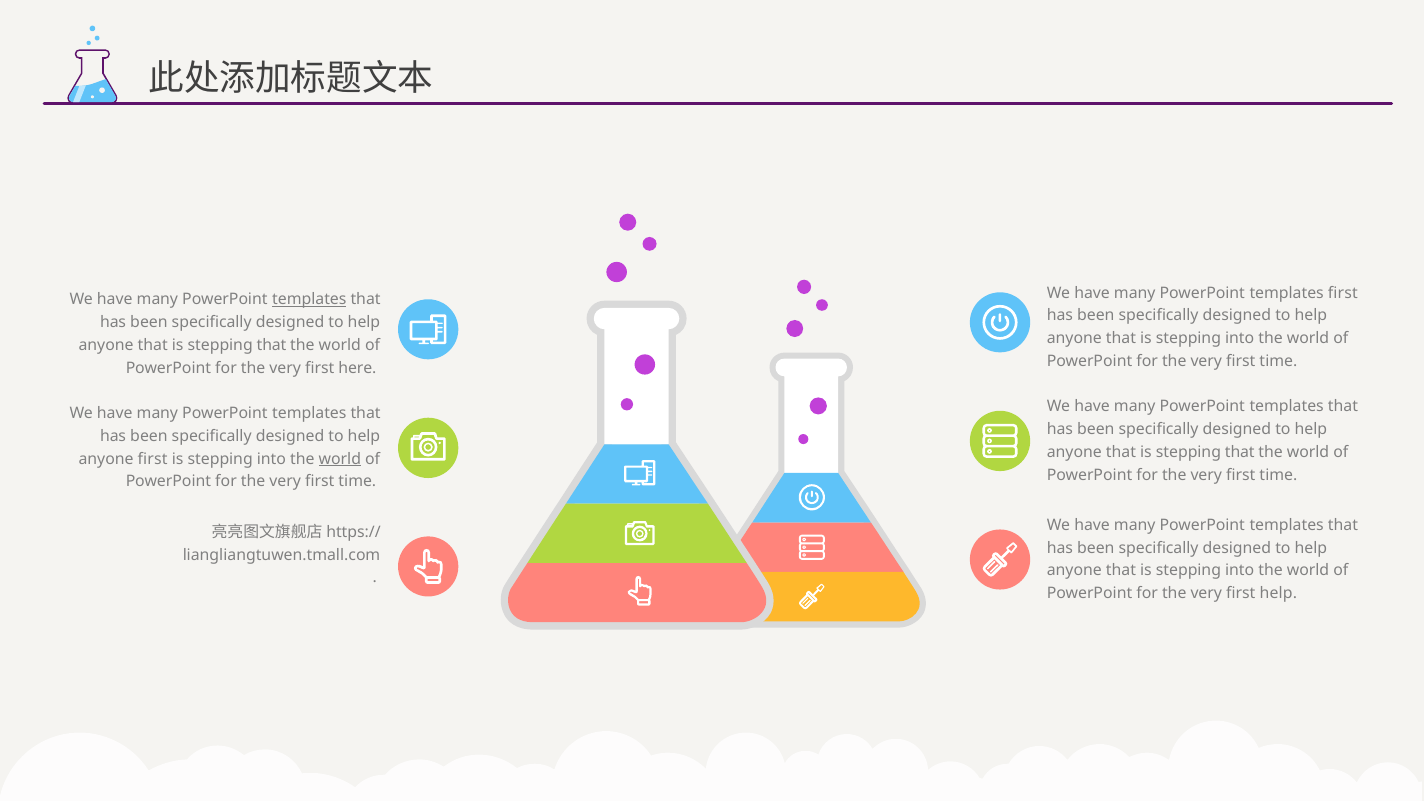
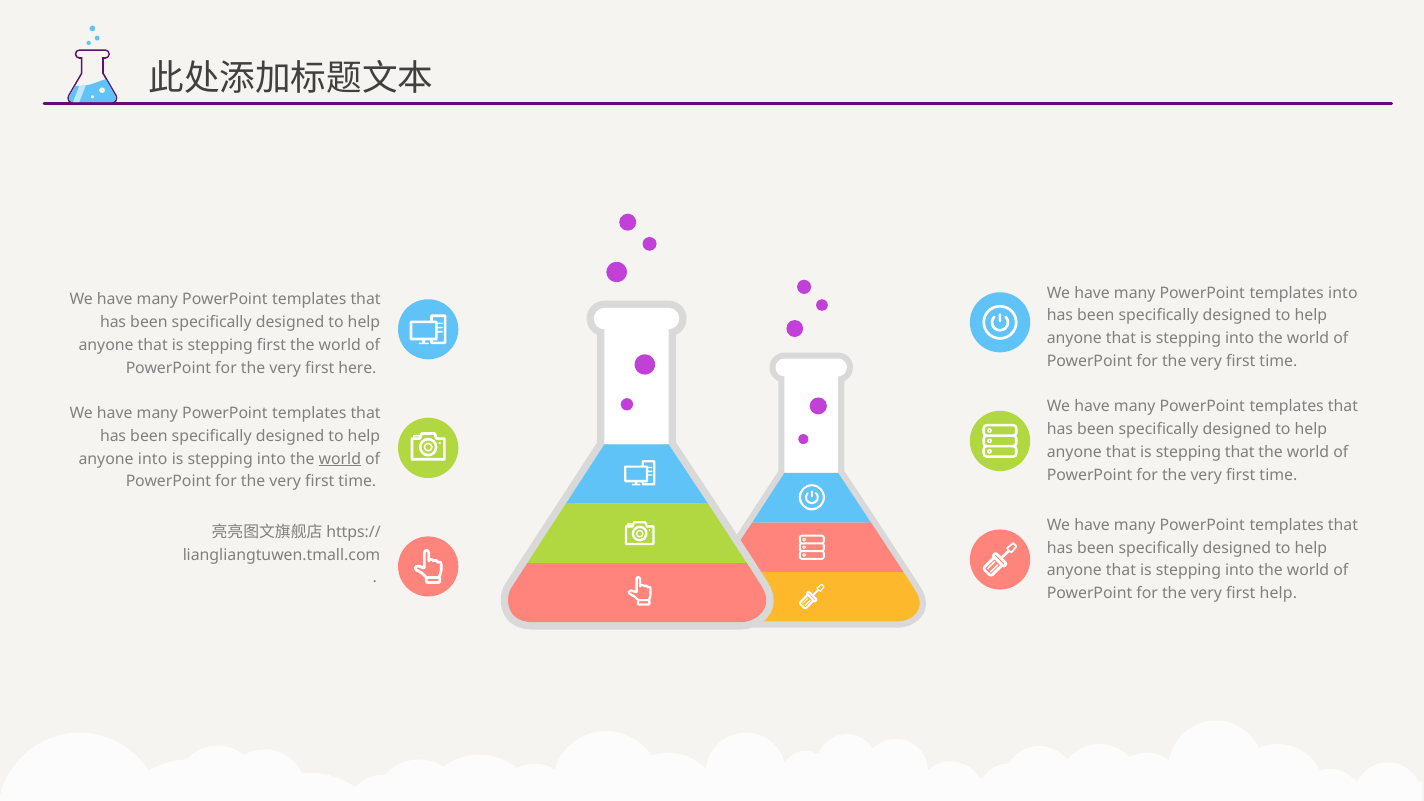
templates first: first -> into
templates at (309, 300) underline: present -> none
that at (272, 345): that -> first
anyone first: first -> into
